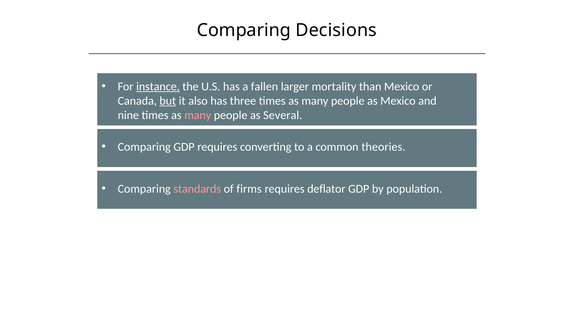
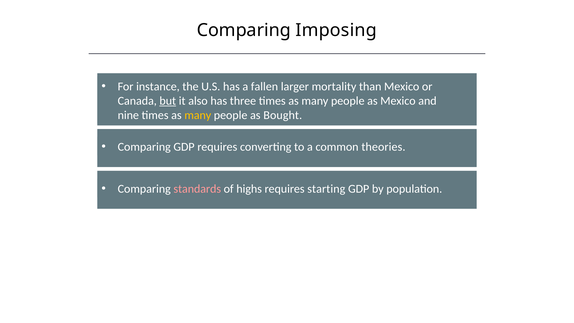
Decisions: Decisions -> Imposing
instance underline: present -> none
many at (198, 115) colour: pink -> yellow
Several: Several -> Bought
firms: firms -> highs
deflator: deflator -> starting
